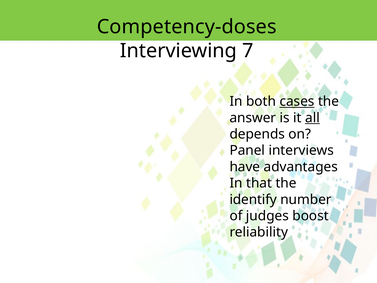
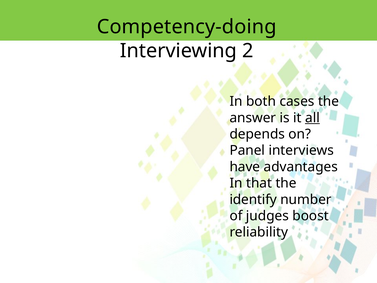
Competency-doses: Competency-doses -> Competency-doing
7: 7 -> 2
cases underline: present -> none
